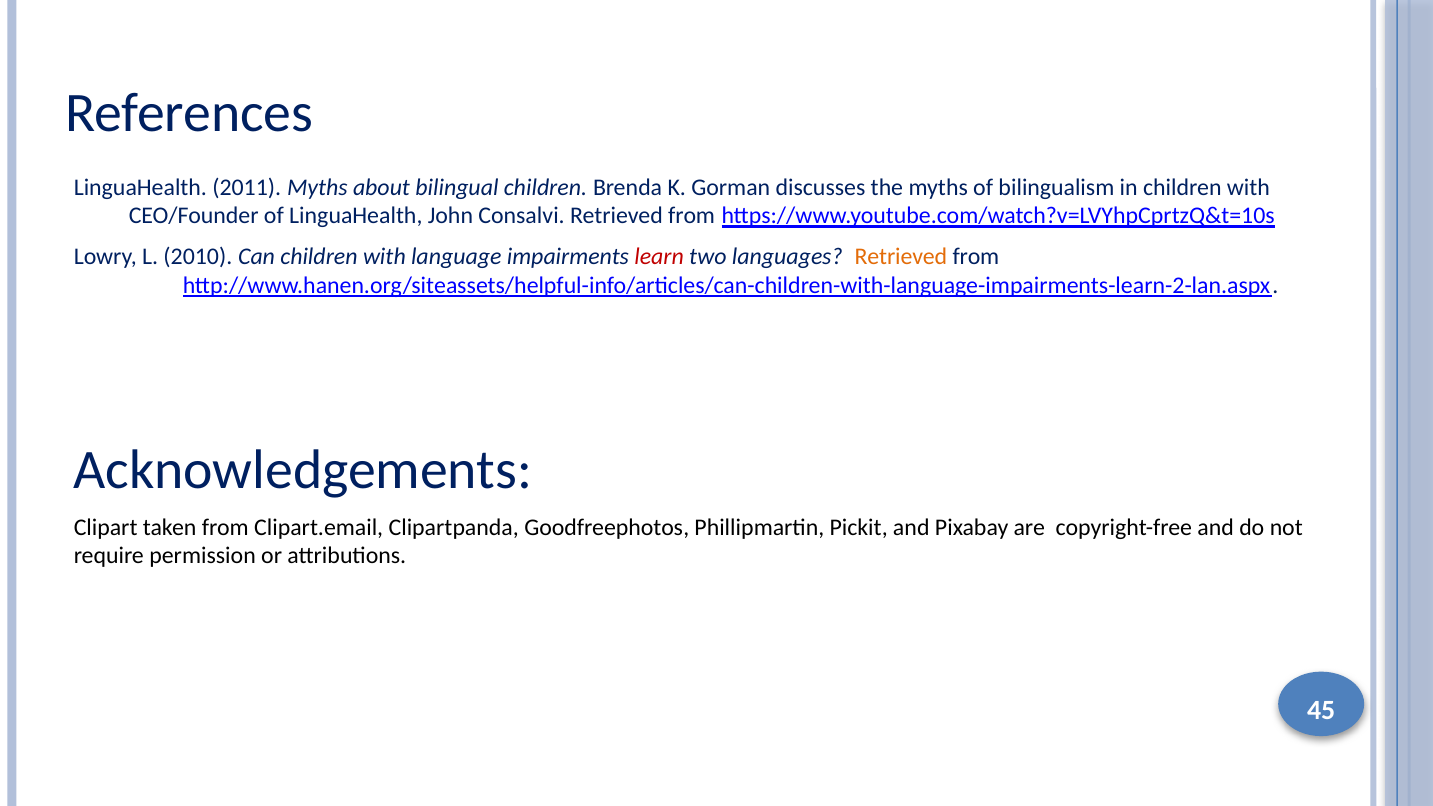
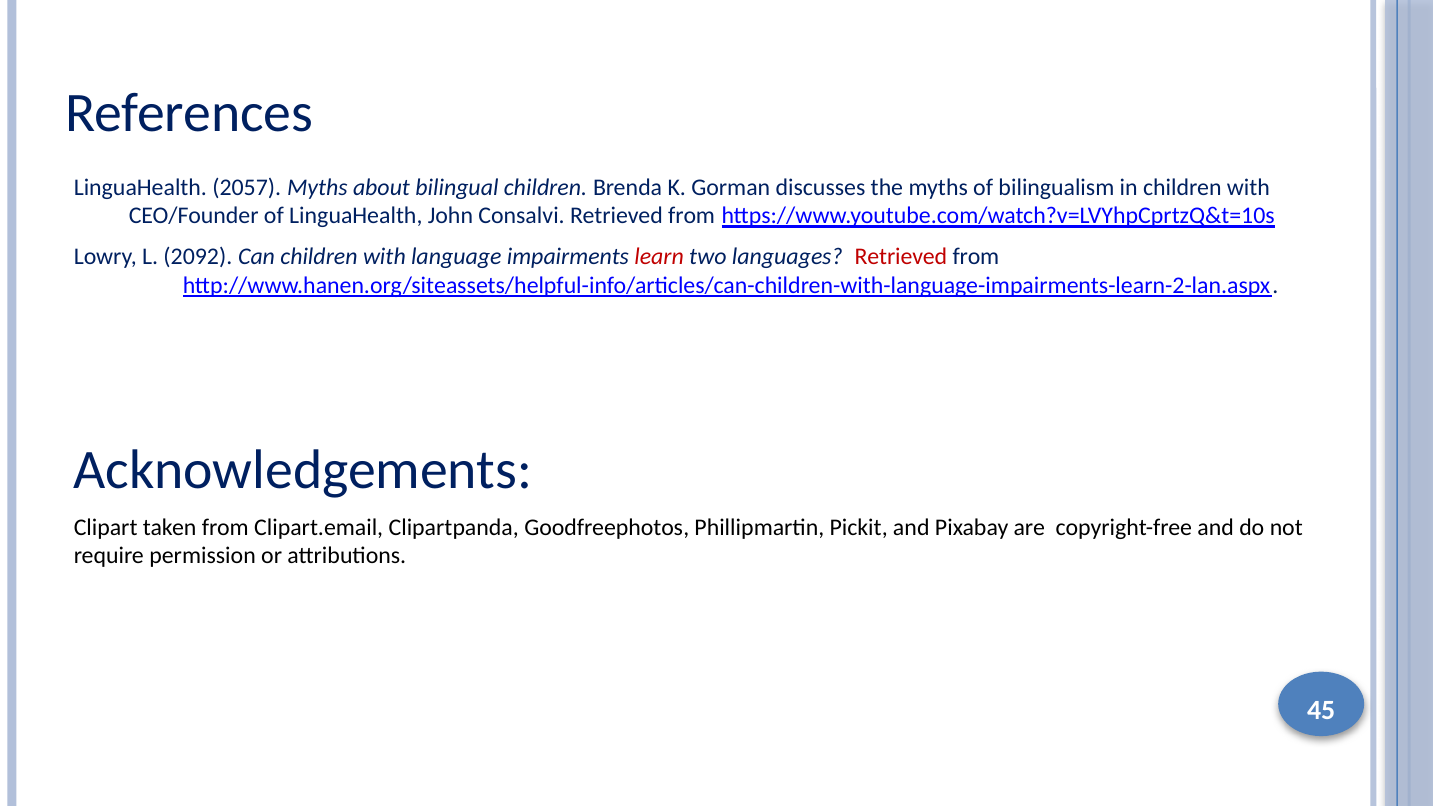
2011: 2011 -> 2057
2010: 2010 -> 2092
Retrieved at (901, 257) colour: orange -> red
